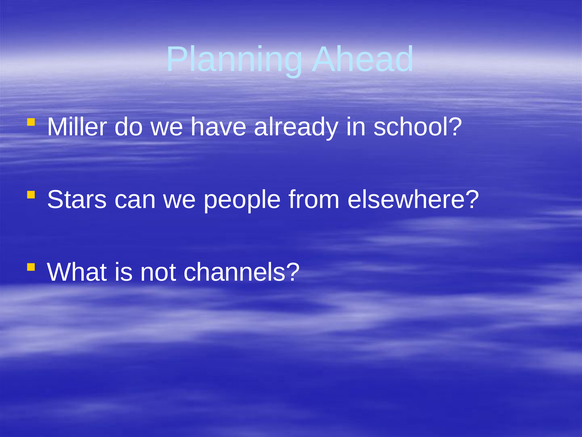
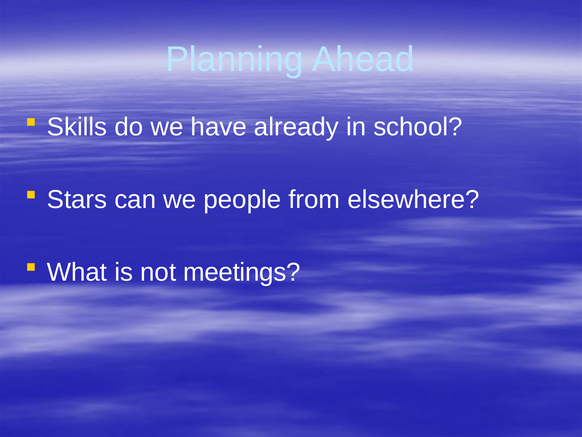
Miller: Miller -> Skills
channels: channels -> meetings
